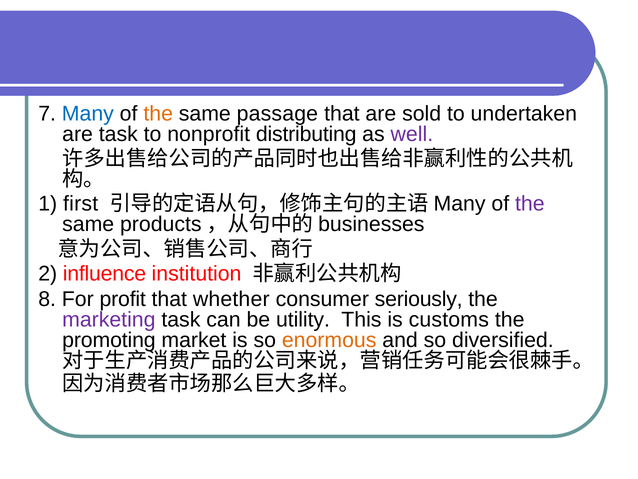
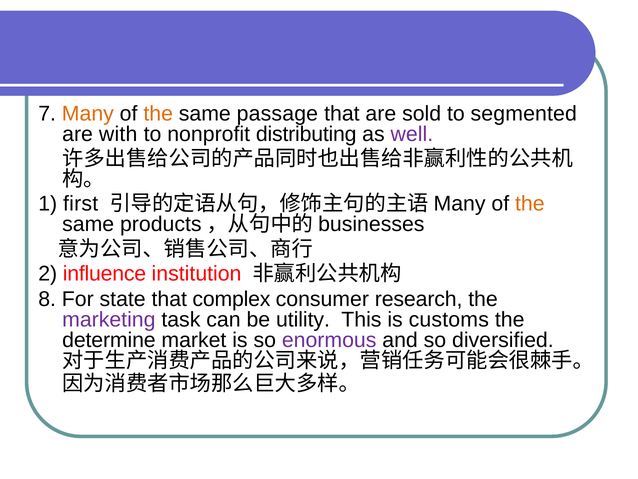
Many colour: blue -> orange
undertaken: undertaken -> segmented
are task: task -> with
the at (530, 204) colour: purple -> orange
profit: profit -> state
whether: whether -> complex
seriously: seriously -> research
promoting: promoting -> determine
enormous colour: orange -> purple
